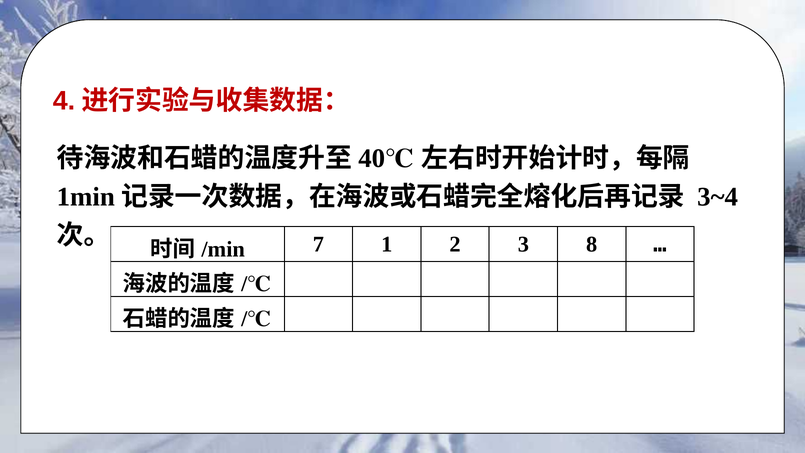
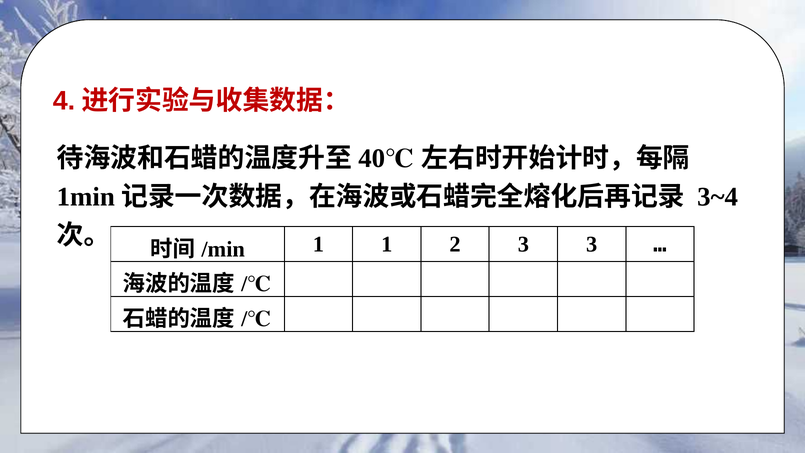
7 at (318, 244): 7 -> 1
3 8: 8 -> 3
